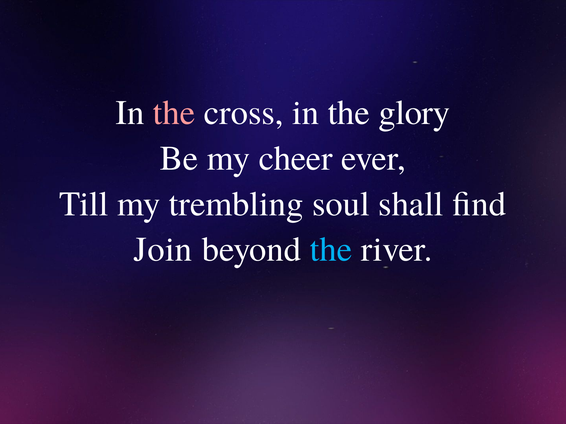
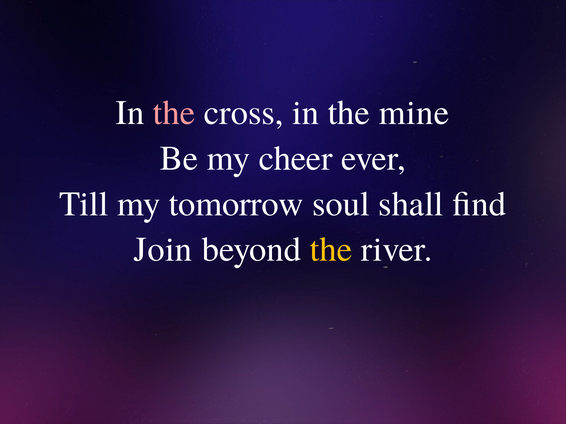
glory: glory -> mine
trembling: trembling -> tomorrow
the at (331, 250) colour: light blue -> yellow
